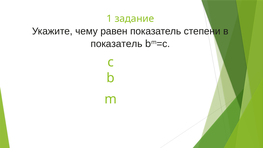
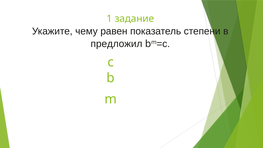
показатель at (116, 44): показатель -> предложил
